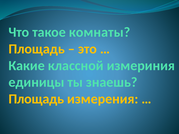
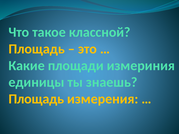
комнаты: комнаты -> классной
классной: классной -> площади
